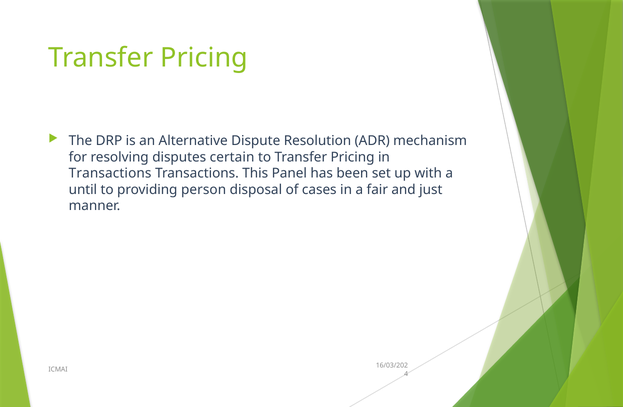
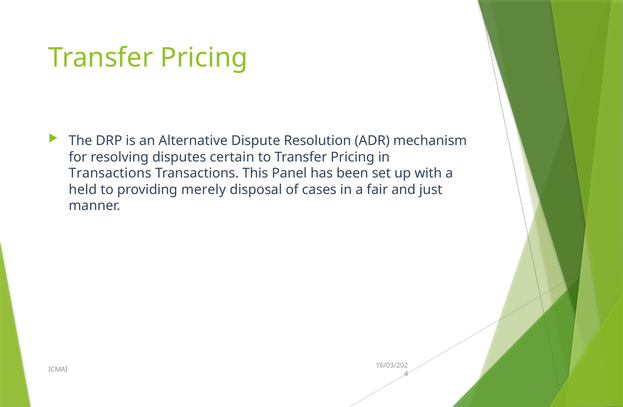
until: until -> held
person: person -> merely
